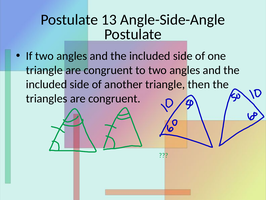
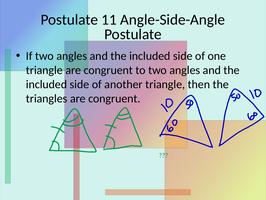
13: 13 -> 11
